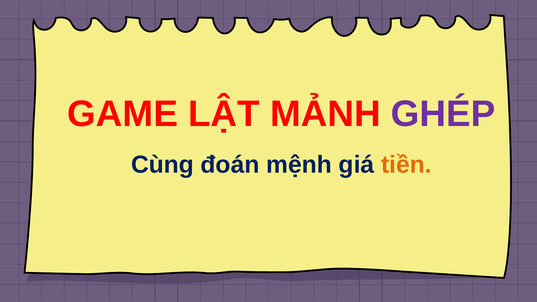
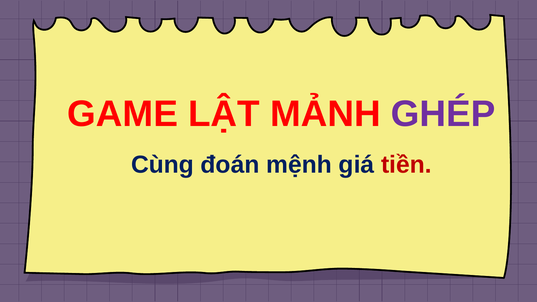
tiền colour: orange -> red
